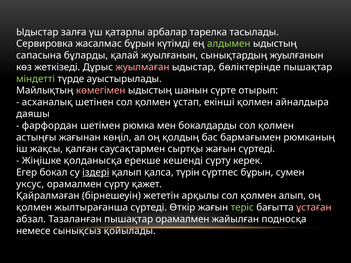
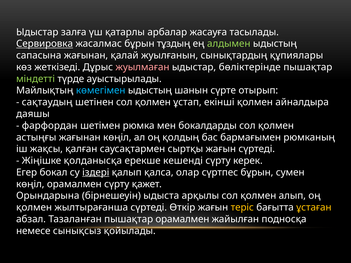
тарелка: тарелка -> жасауға
Сервировка underline: none -> present
күтімді: күтімді -> тұздың
сапасына бұларды: бұларды -> жағынан
сынықтардың жуылғанын: жуылғанын -> құпиялары
көмегімен colour: pink -> light blue
асханалық: асханалық -> сақтаудың
түрін: түрін -> олар
уксус at (30, 184): уксус -> көңіл
Қайралмаған: Қайралмаған -> Орындарына
жететін: жететін -> ыдыста
теріс colour: light green -> yellow
ұстаған colour: pink -> yellow
